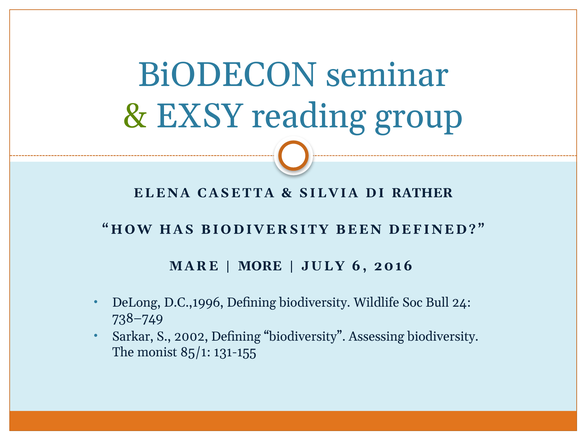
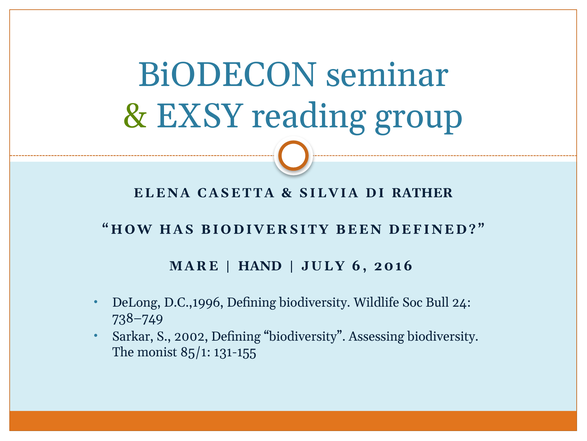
MORE: MORE -> HAND
